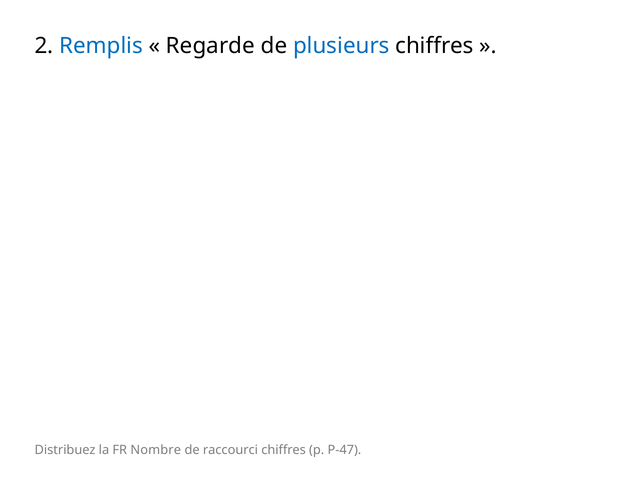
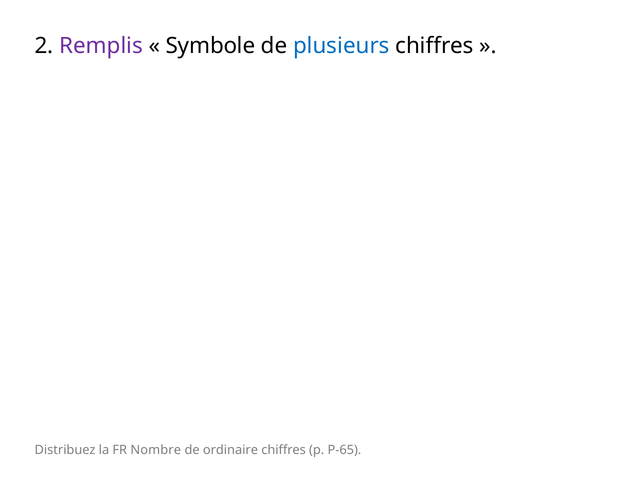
Remplis colour: blue -> purple
Regarde: Regarde -> Symbole
raccourci: raccourci -> ordinaire
P-47: P-47 -> P-65
